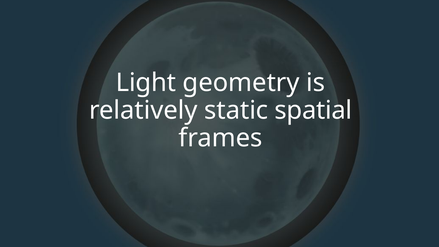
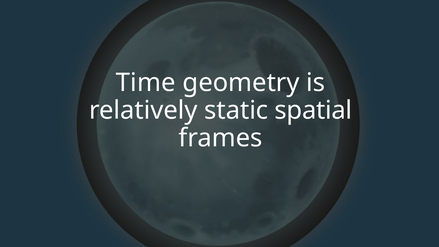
Light: Light -> Time
